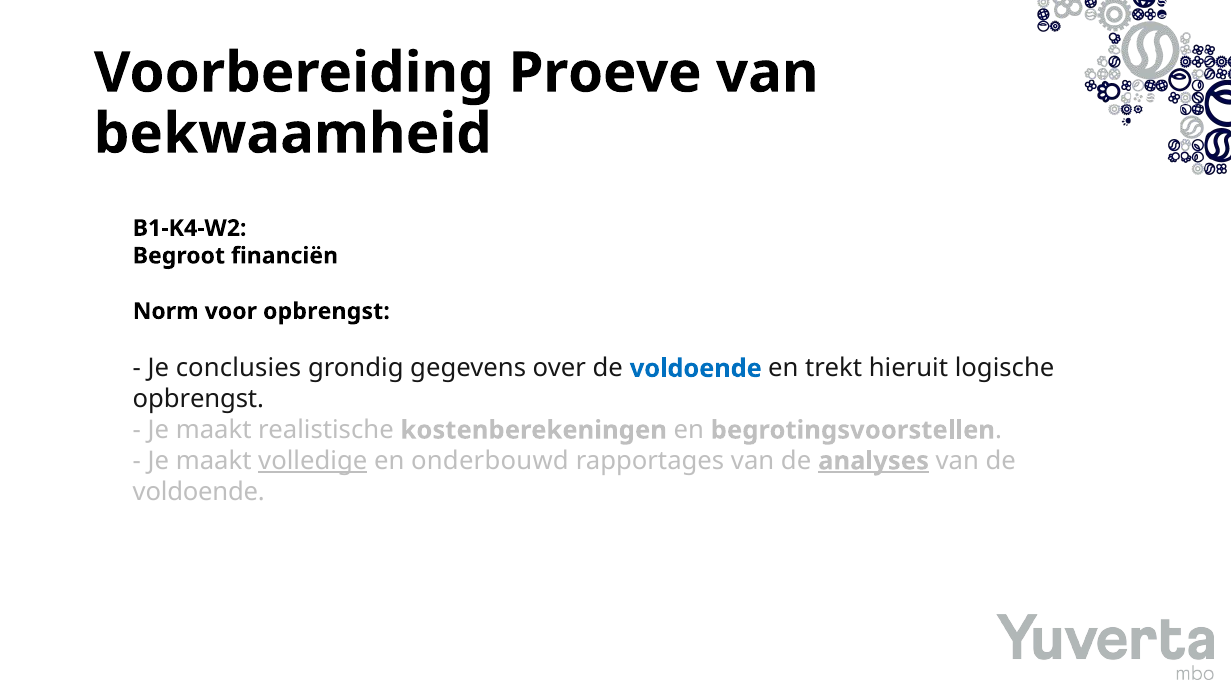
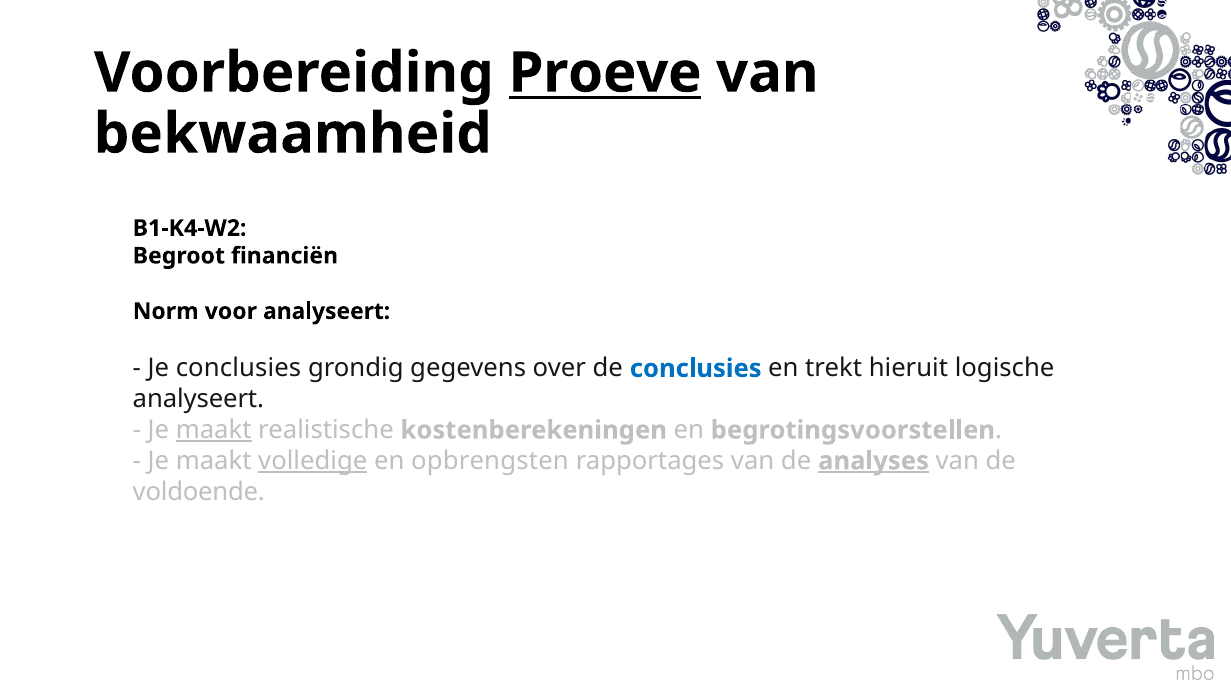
Proeve underline: none -> present
voor opbrengst: opbrengst -> analyseert
over de voldoende: voldoende -> conclusies
opbrengst at (198, 399): opbrengst -> analyseert
maakt at (214, 430) underline: none -> present
onderbouwd: onderbouwd -> opbrengsten
